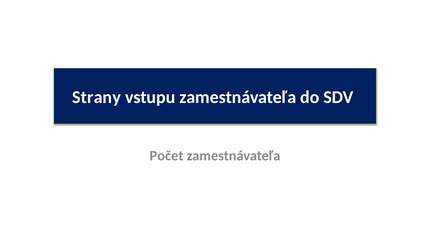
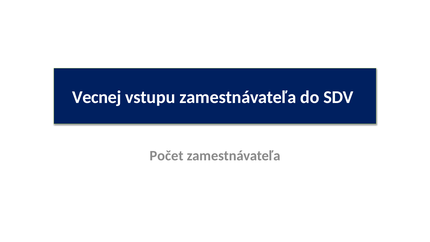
Strany: Strany -> Vecnej
